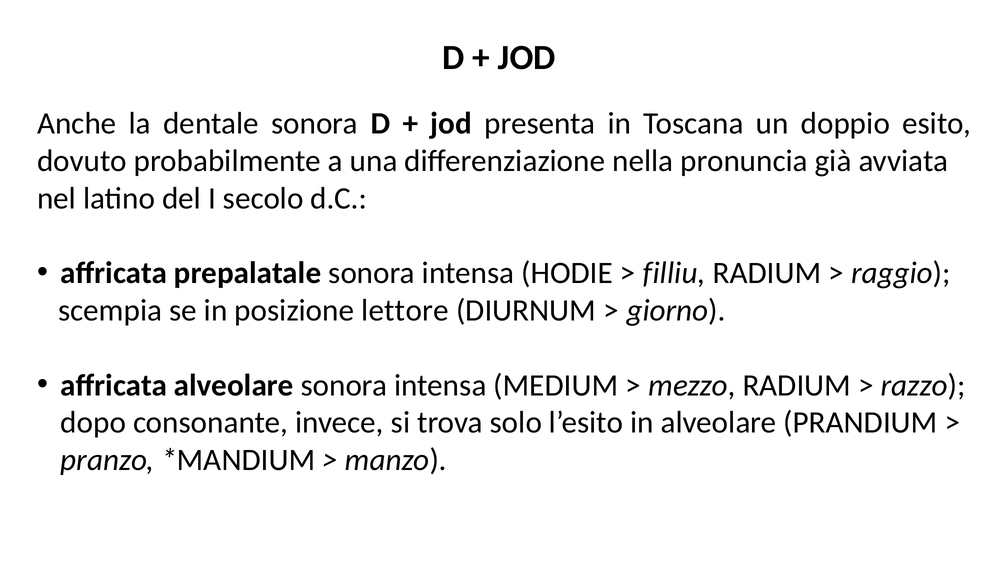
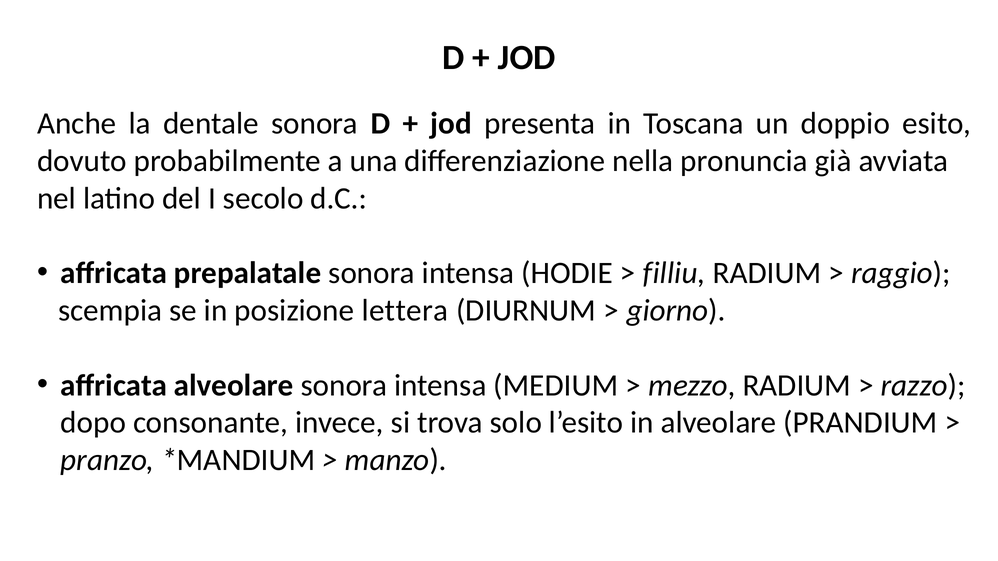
lettore: lettore -> lettera
